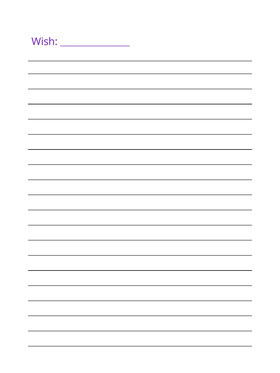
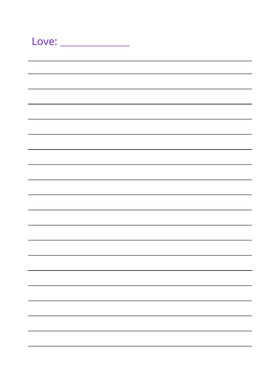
Wish: Wish -> Love
